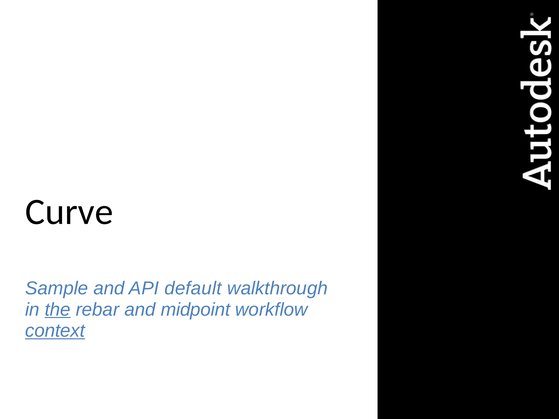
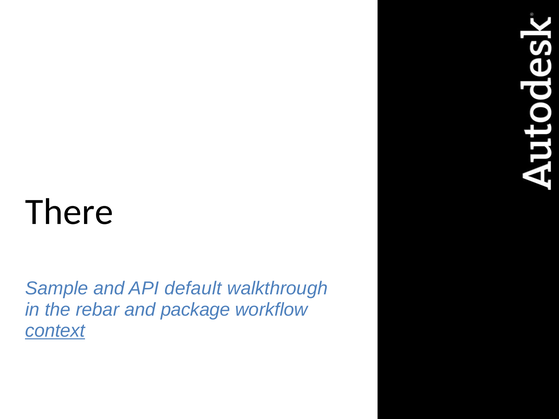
Curve: Curve -> There
the underline: present -> none
midpoint: midpoint -> package
